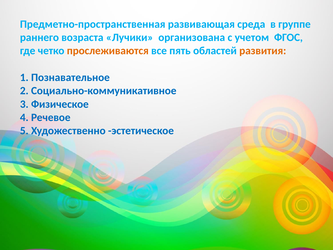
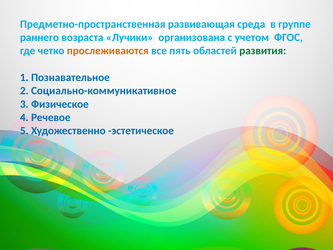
развития colour: orange -> green
